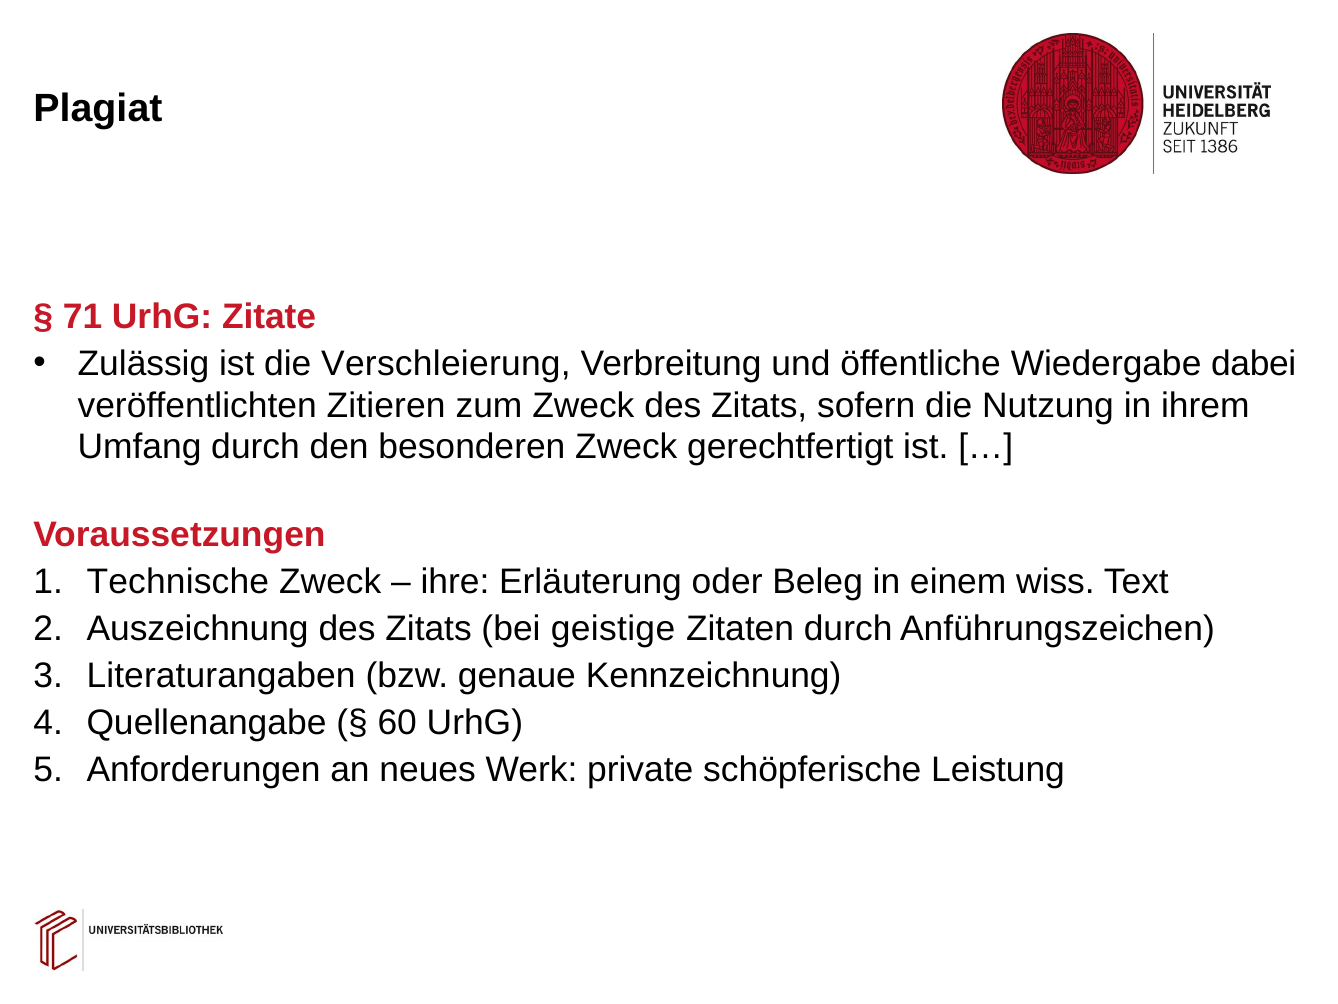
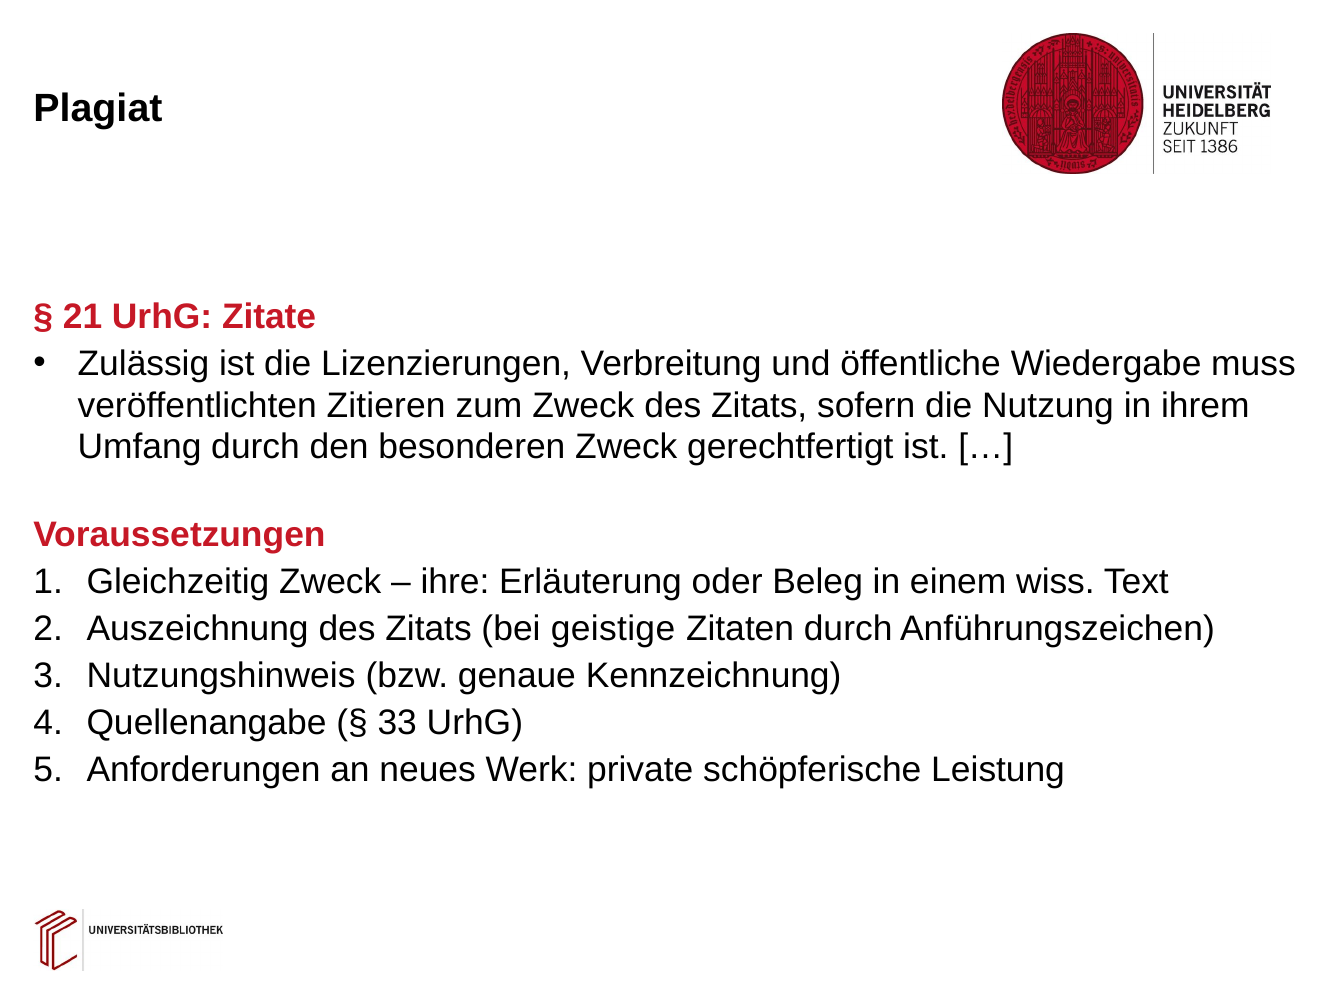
71: 71 -> 21
Verschleierung: Verschleierung -> Lizenzierungen
dabei: dabei -> muss
Technische: Technische -> Gleichzeitig
Literaturangaben: Literaturangaben -> Nutzungshinweis
60: 60 -> 33
